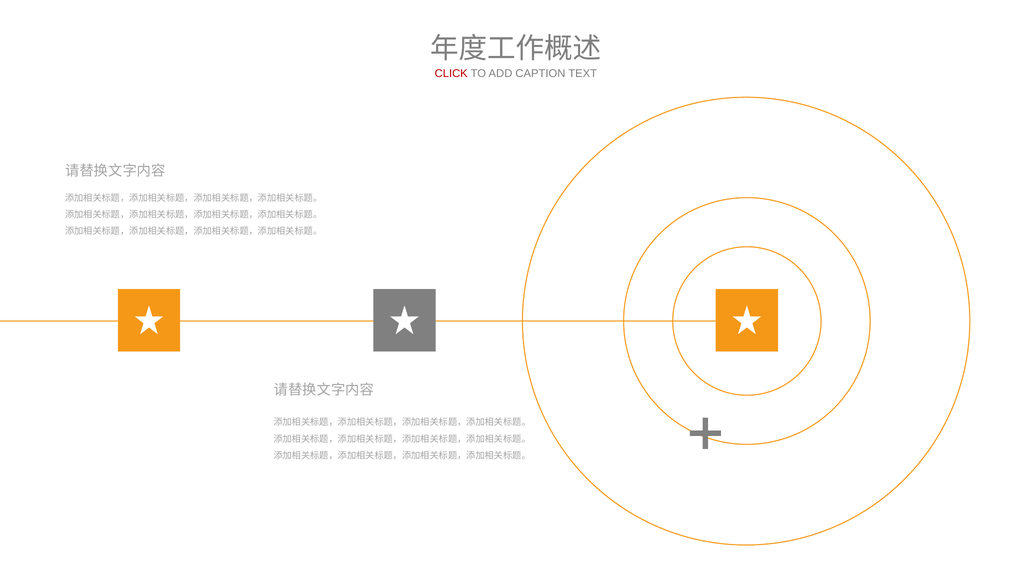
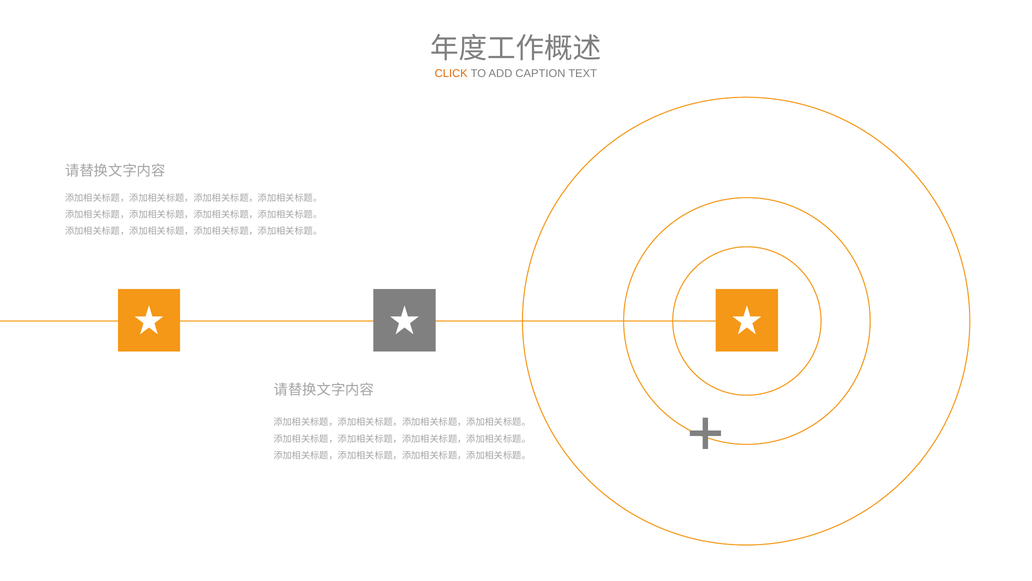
CLICK colour: red -> orange
